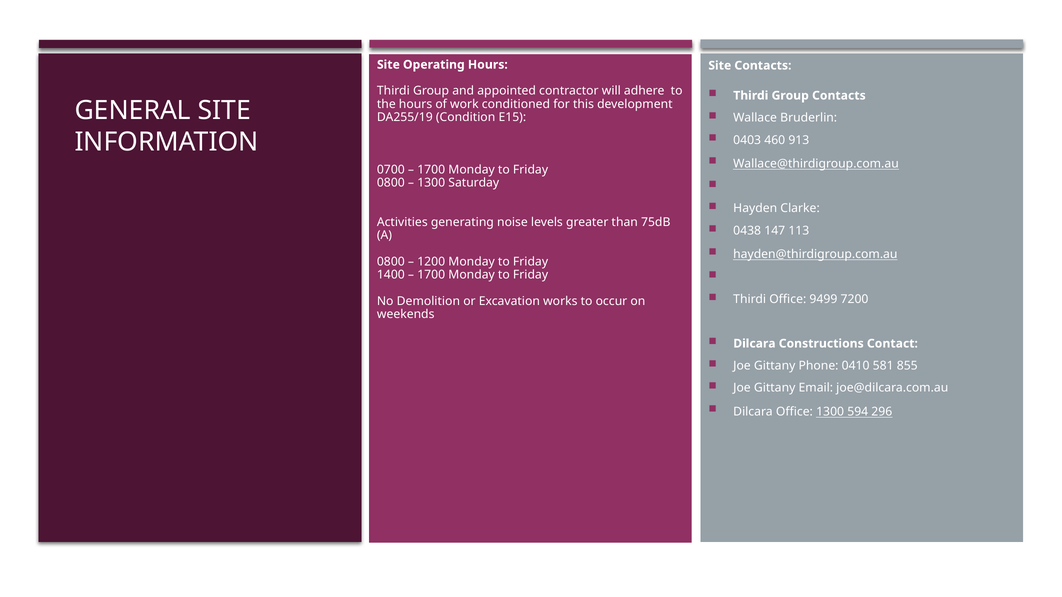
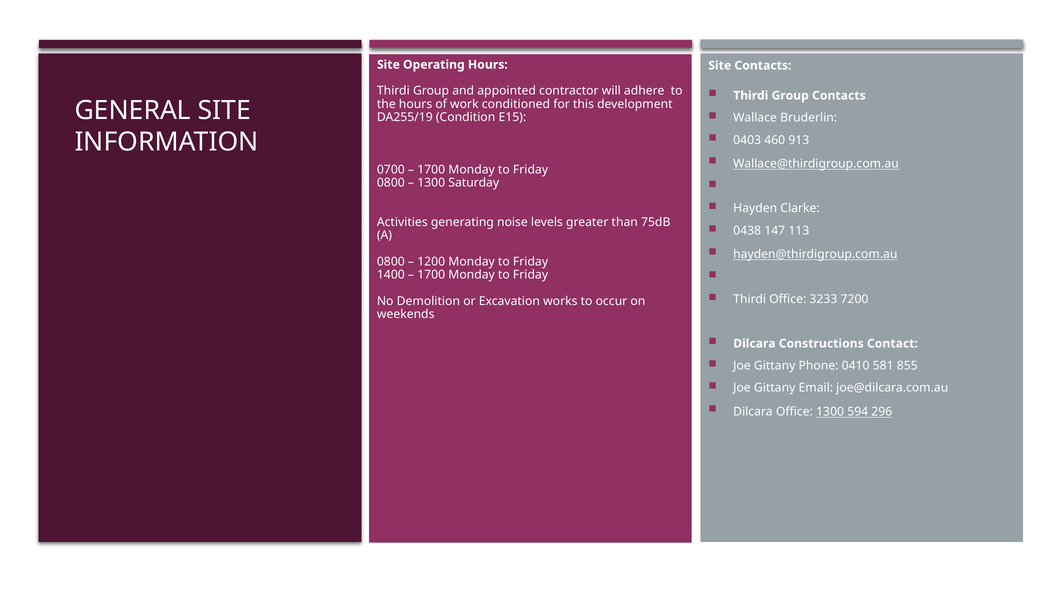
9499: 9499 -> 3233
